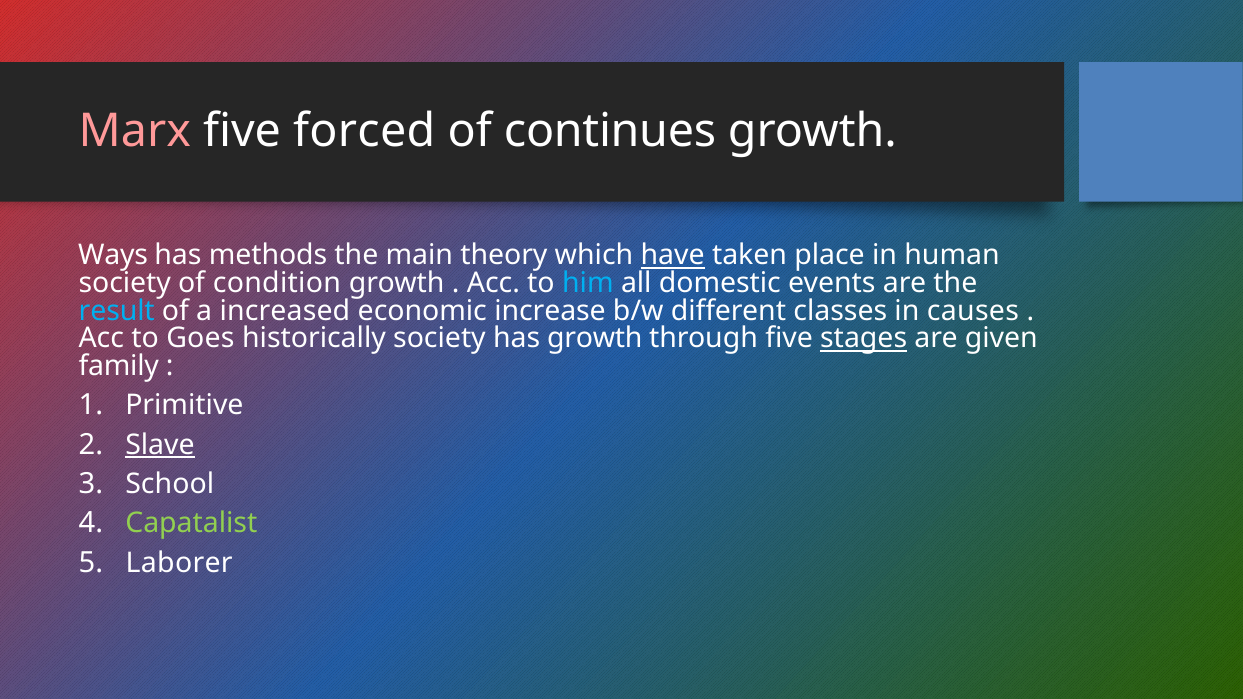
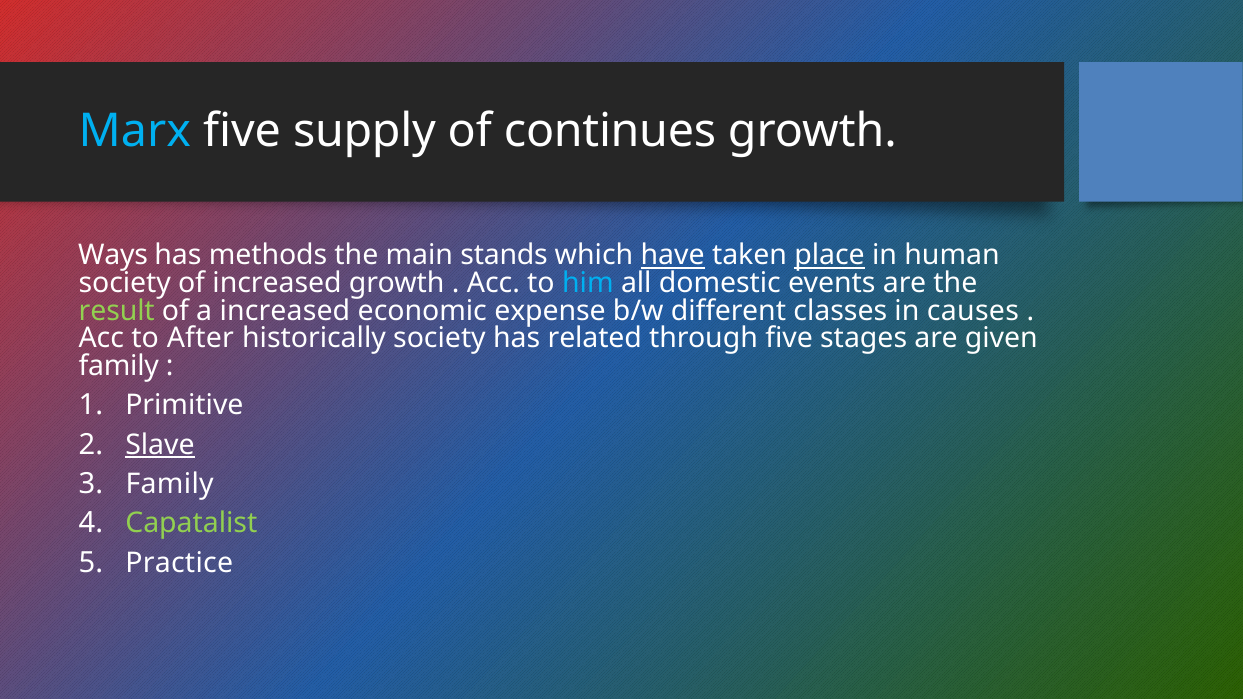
Marx colour: pink -> light blue
forced: forced -> supply
theory: theory -> stands
place underline: none -> present
of condition: condition -> increased
result colour: light blue -> light green
increase: increase -> expense
Goes: Goes -> After
has growth: growth -> related
stages underline: present -> none
School at (170, 484): School -> Family
Laborer: Laborer -> Practice
